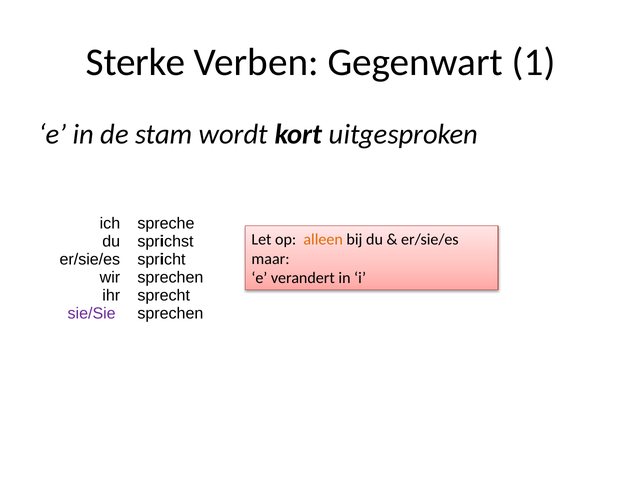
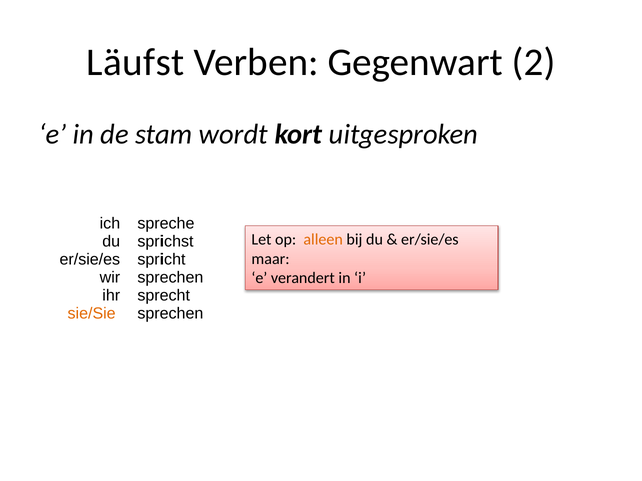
Sterke: Sterke -> Läufst
1: 1 -> 2
sie/Sie colour: purple -> orange
